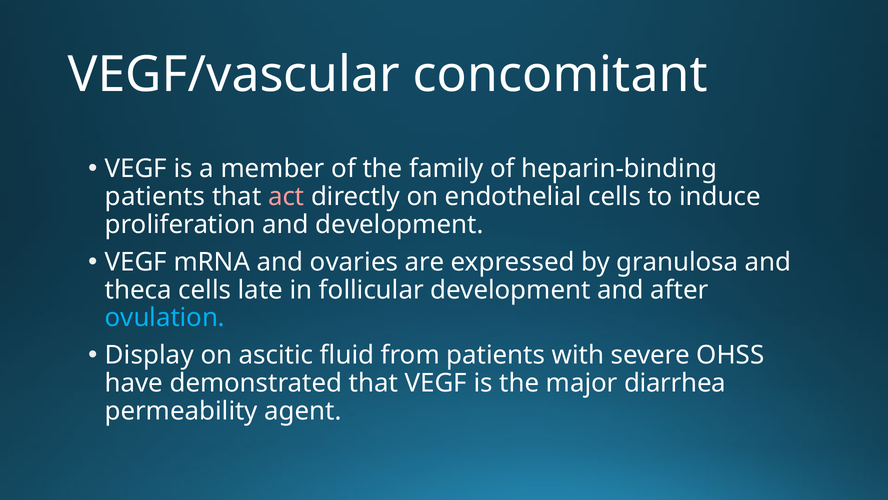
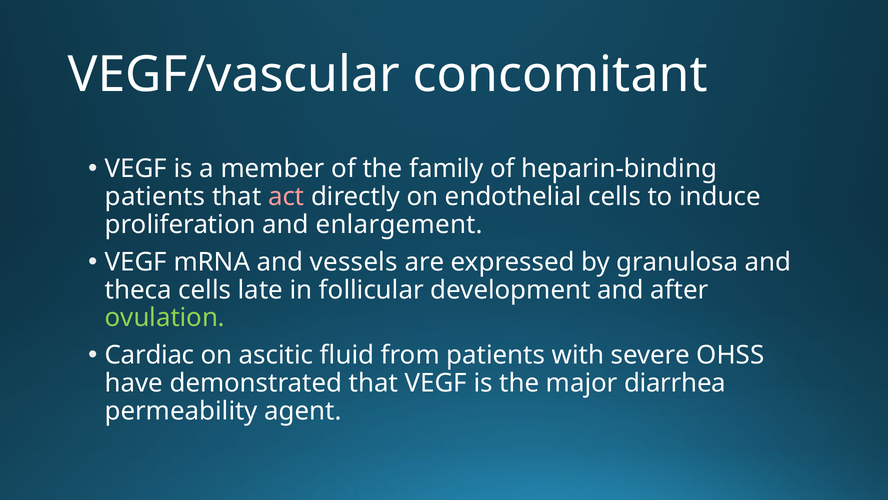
and development: development -> enlargement
ovaries: ovaries -> vessels
ovulation colour: light blue -> light green
Display: Display -> Cardiac
